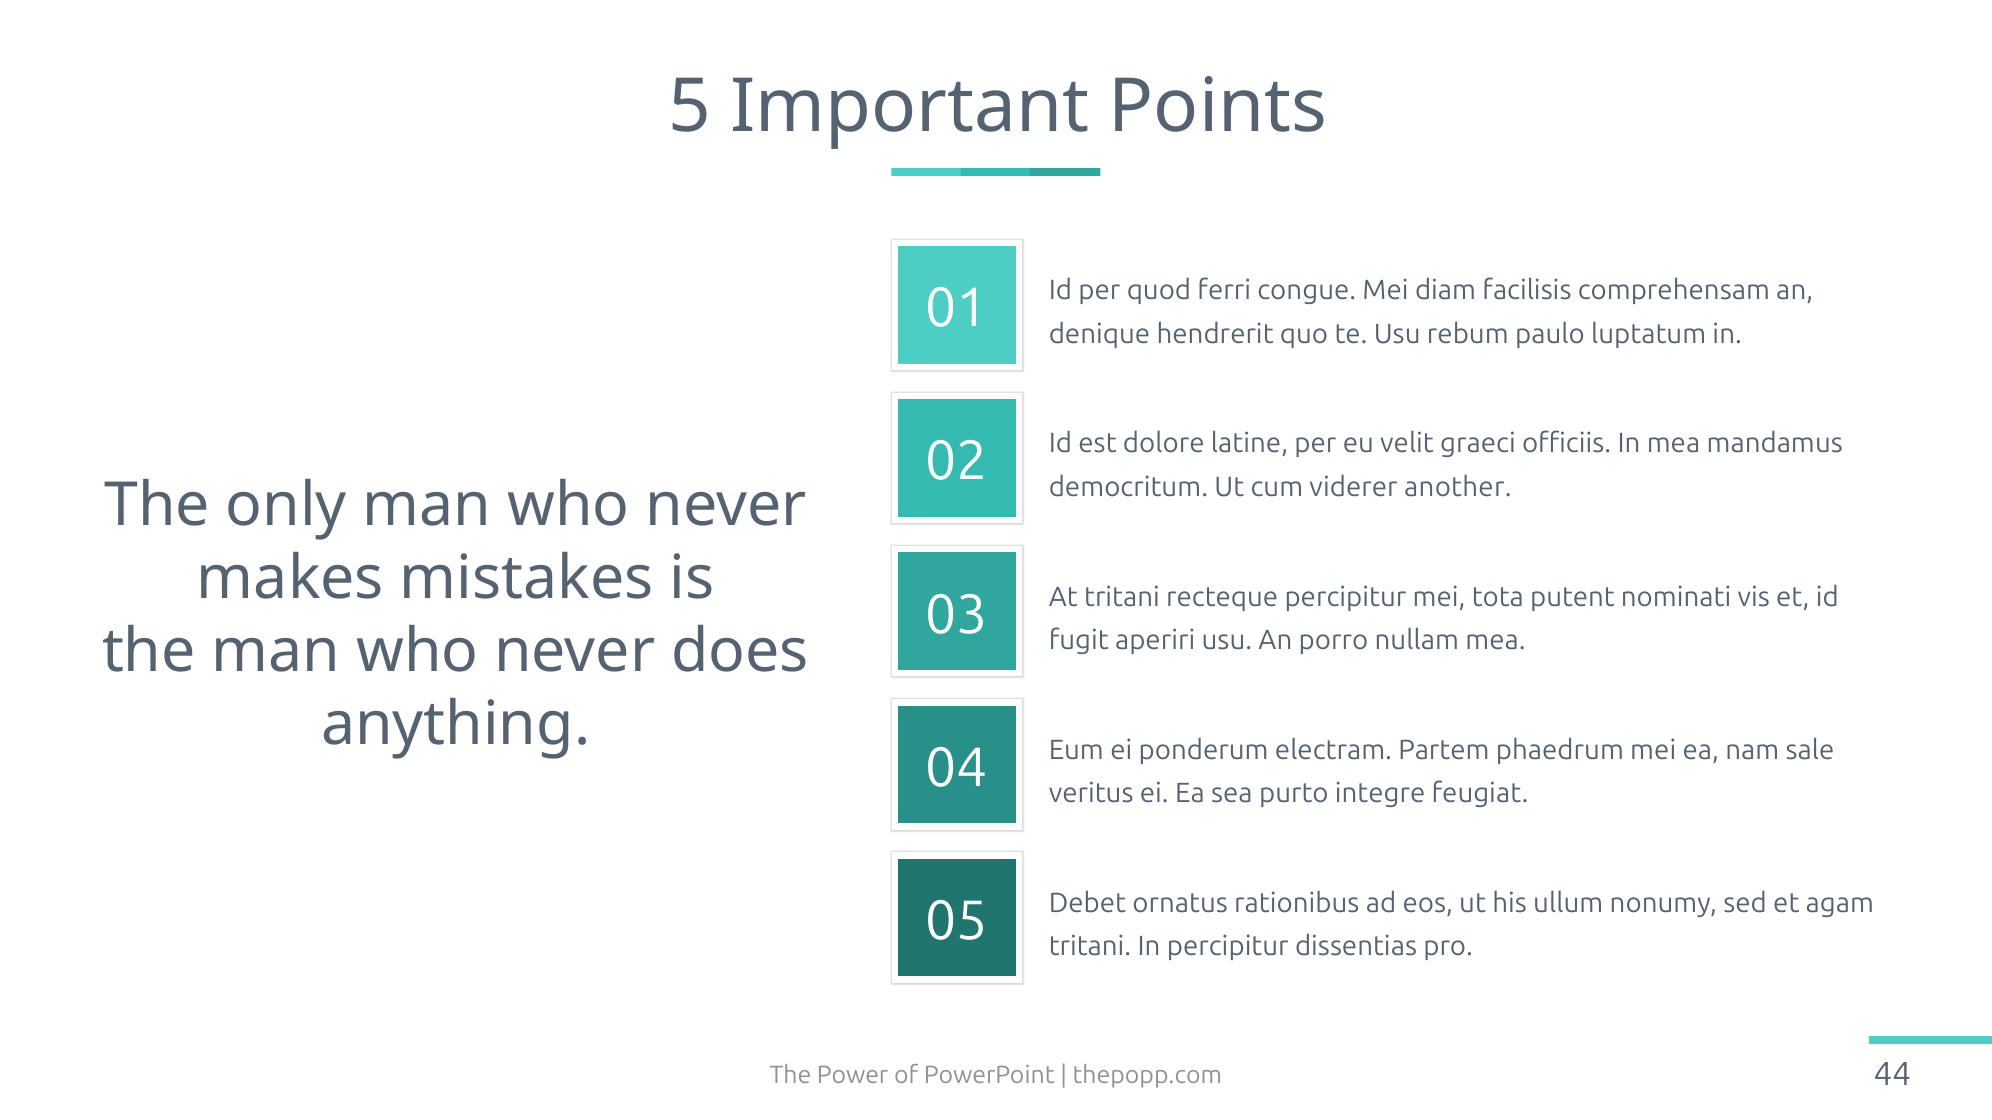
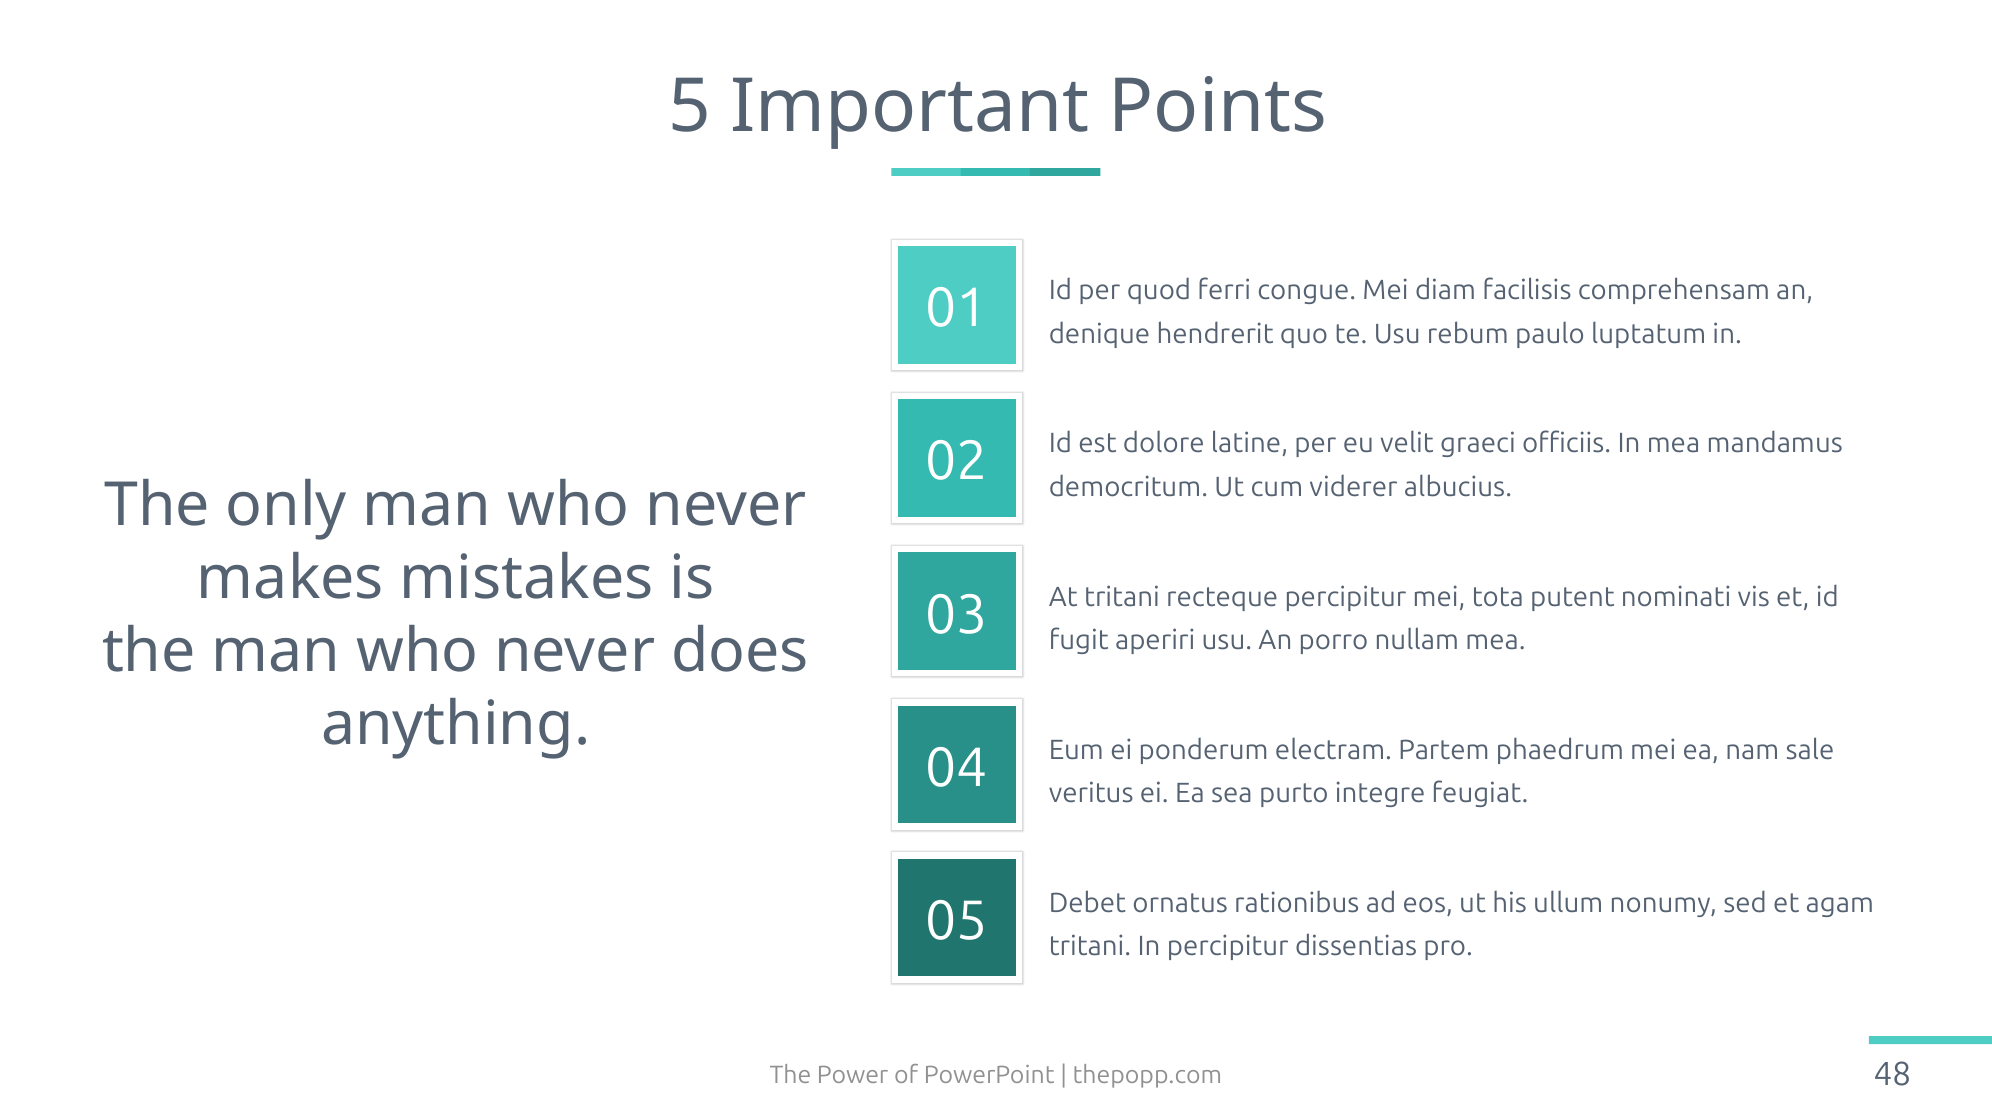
another: another -> albucius
44: 44 -> 48
